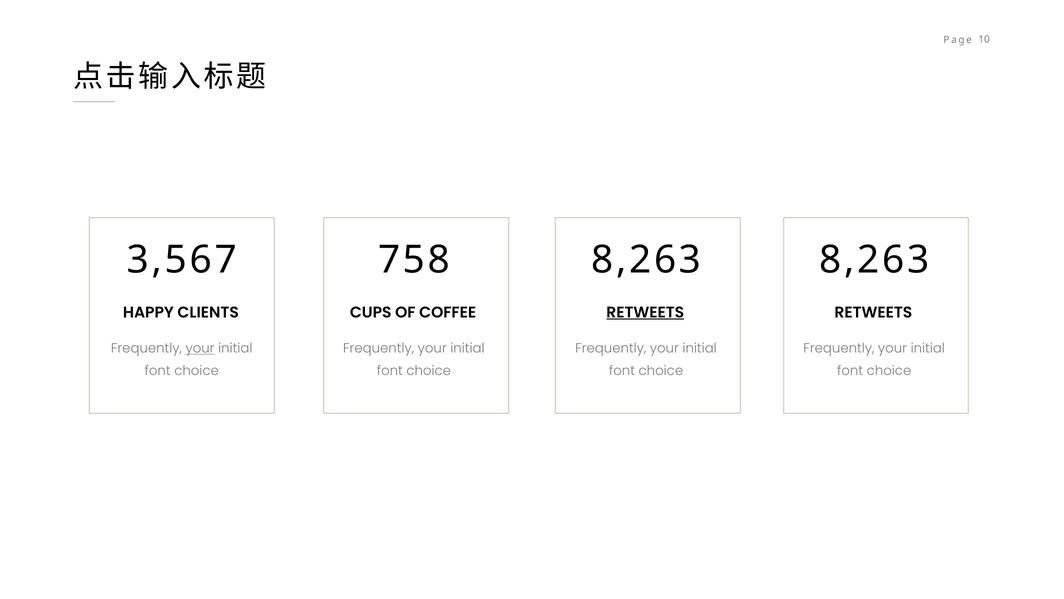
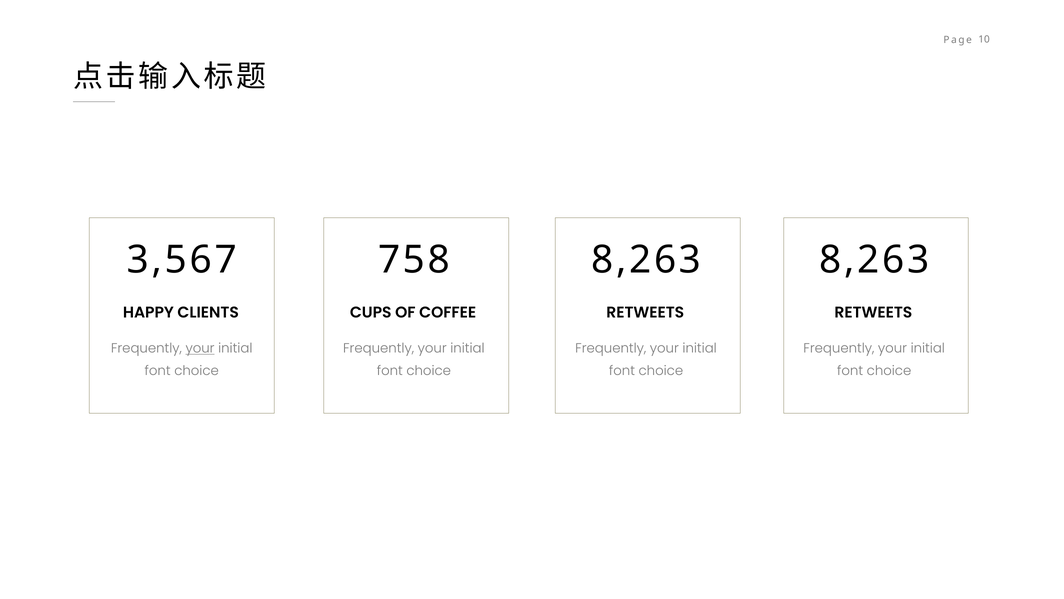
RETWEETS at (645, 312) underline: present -> none
